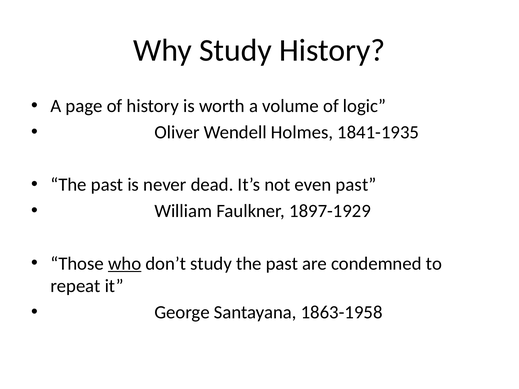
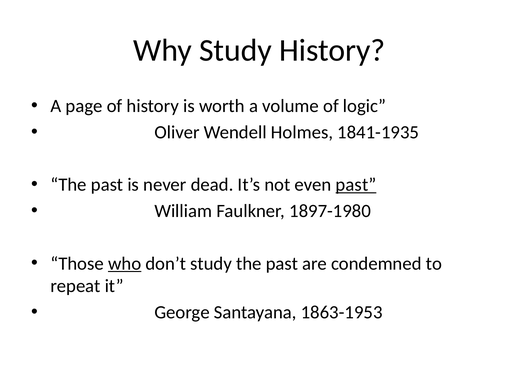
past at (356, 185) underline: none -> present
1897-1929: 1897-1929 -> 1897-1980
1863-1958: 1863-1958 -> 1863-1953
